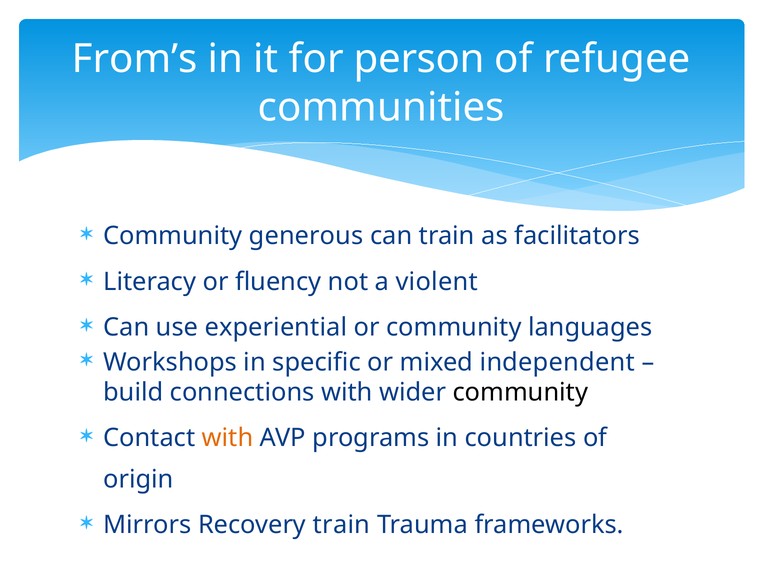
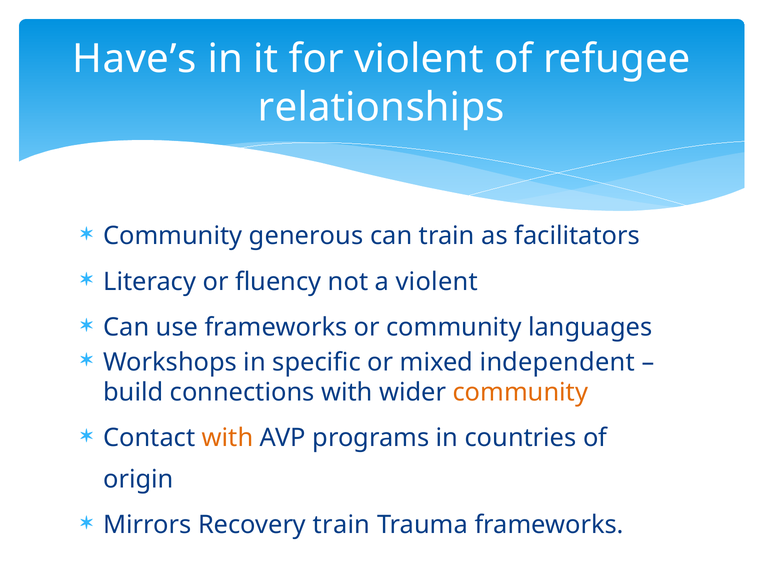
From’s: From’s -> Have’s
for person: person -> violent
communities: communities -> relationships
use experiential: experiential -> frameworks
community at (520, 393) colour: black -> orange
